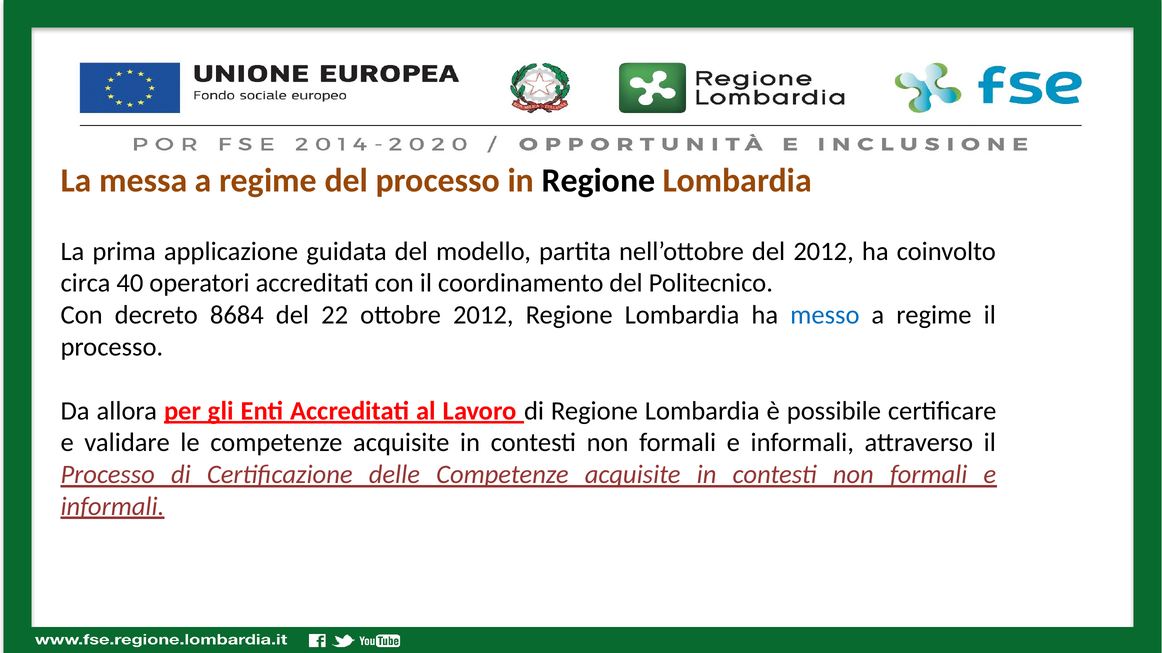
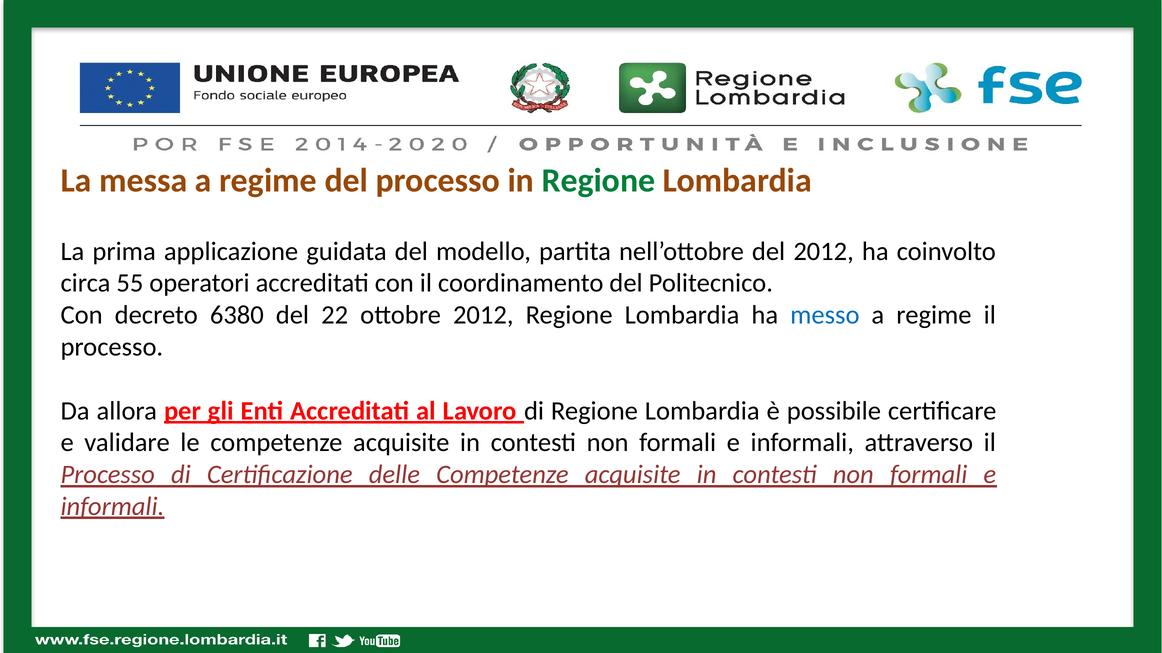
Regione at (599, 181) colour: black -> green
40: 40 -> 55
8684: 8684 -> 6380
